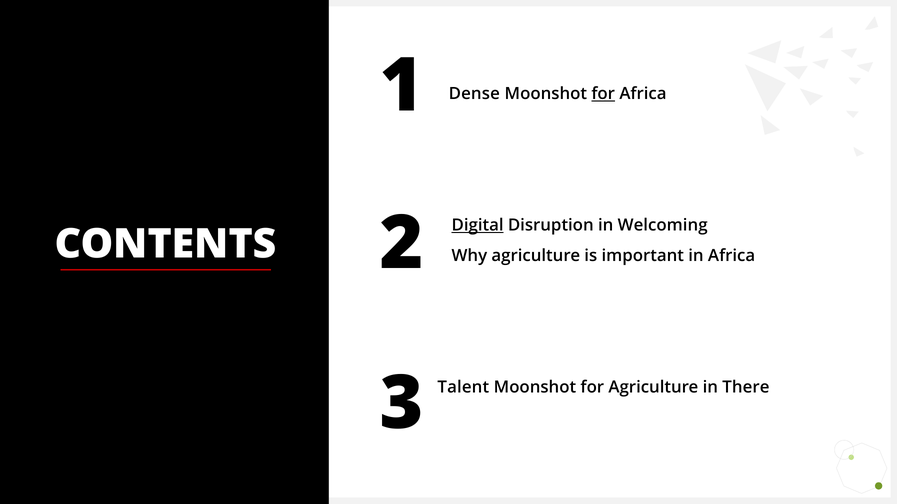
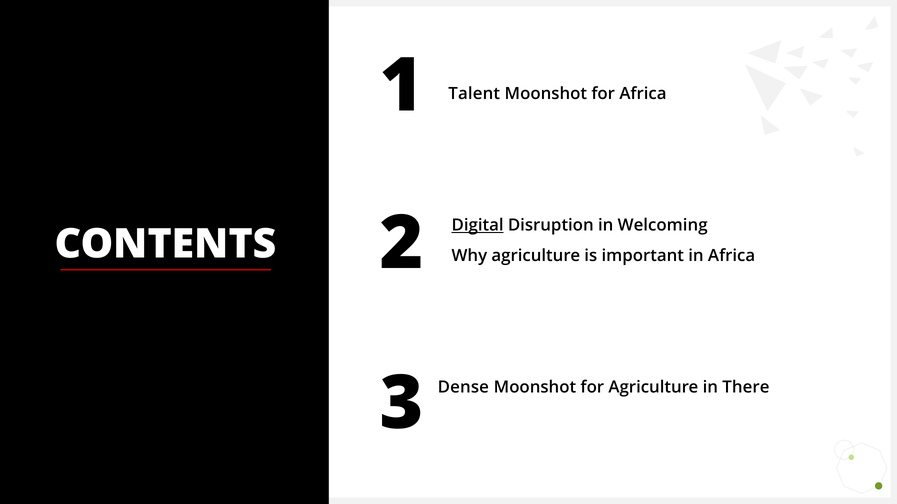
Dense: Dense -> Talent
for at (603, 94) underline: present -> none
Talent: Talent -> Dense
